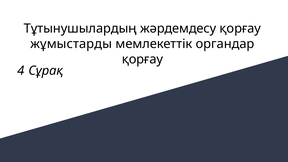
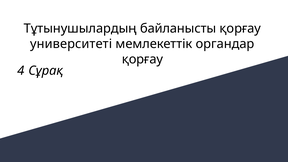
жәрдемдесу: жәрдемдесу -> байланысты
жұмыстарды: жұмыстарды -> университеті
